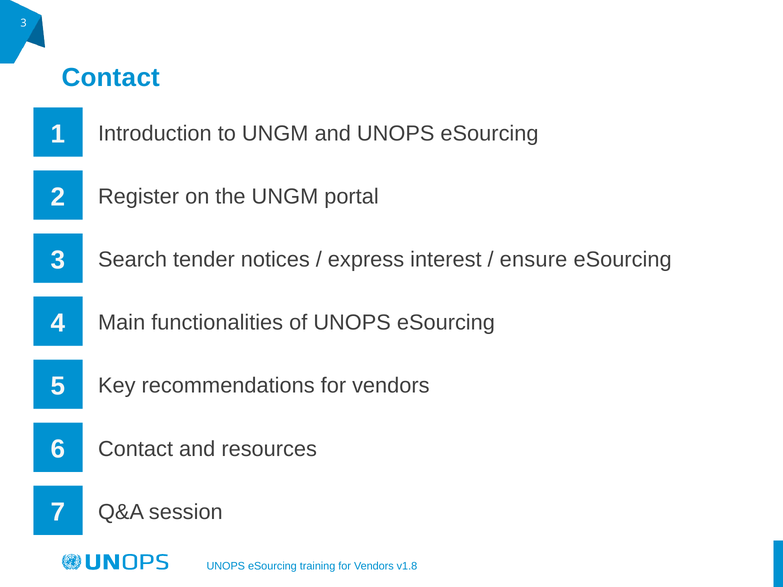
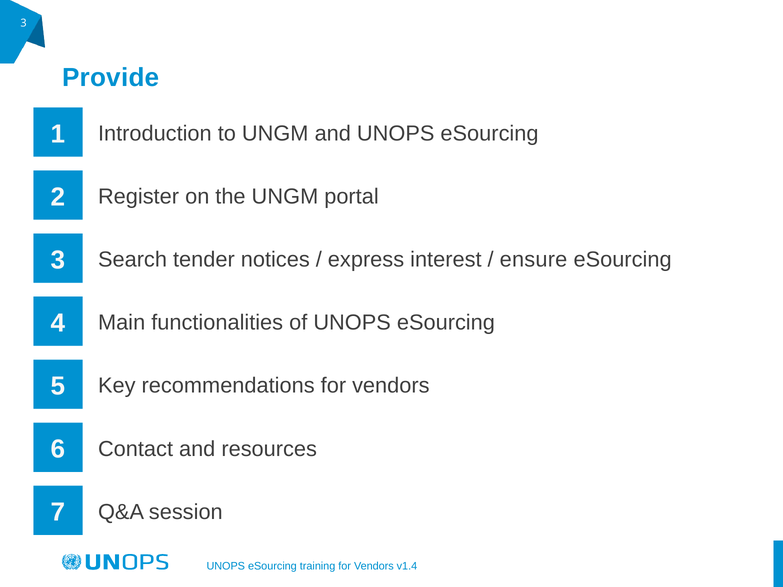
Contact at (111, 78): Contact -> Provide
v1.8: v1.8 -> v1.4
